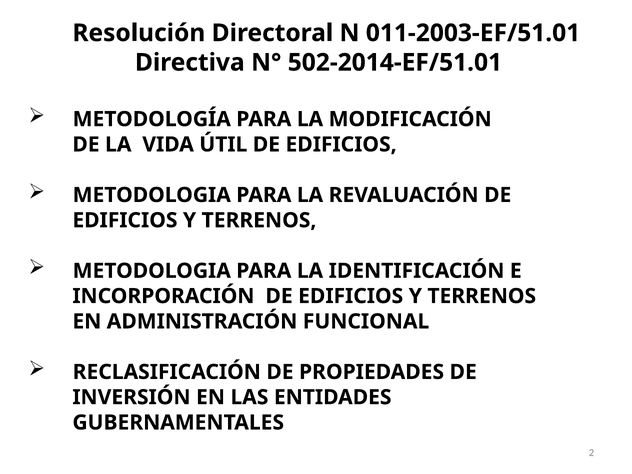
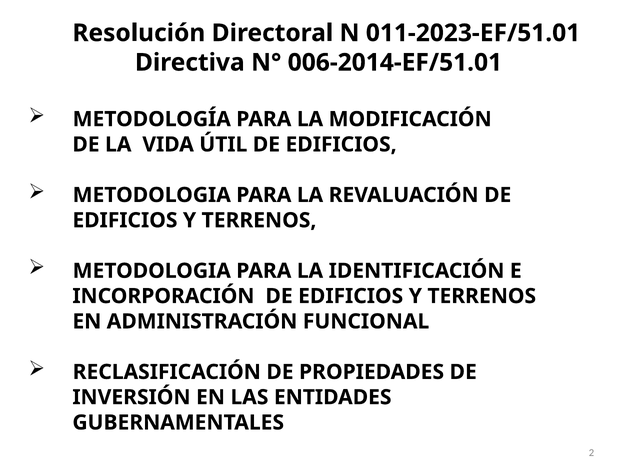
011-2003-EF/51.01: 011-2003-EF/51.01 -> 011-2023-EF/51.01
502-2014-EF/51.01: 502-2014-EF/51.01 -> 006-2014-EF/51.01
